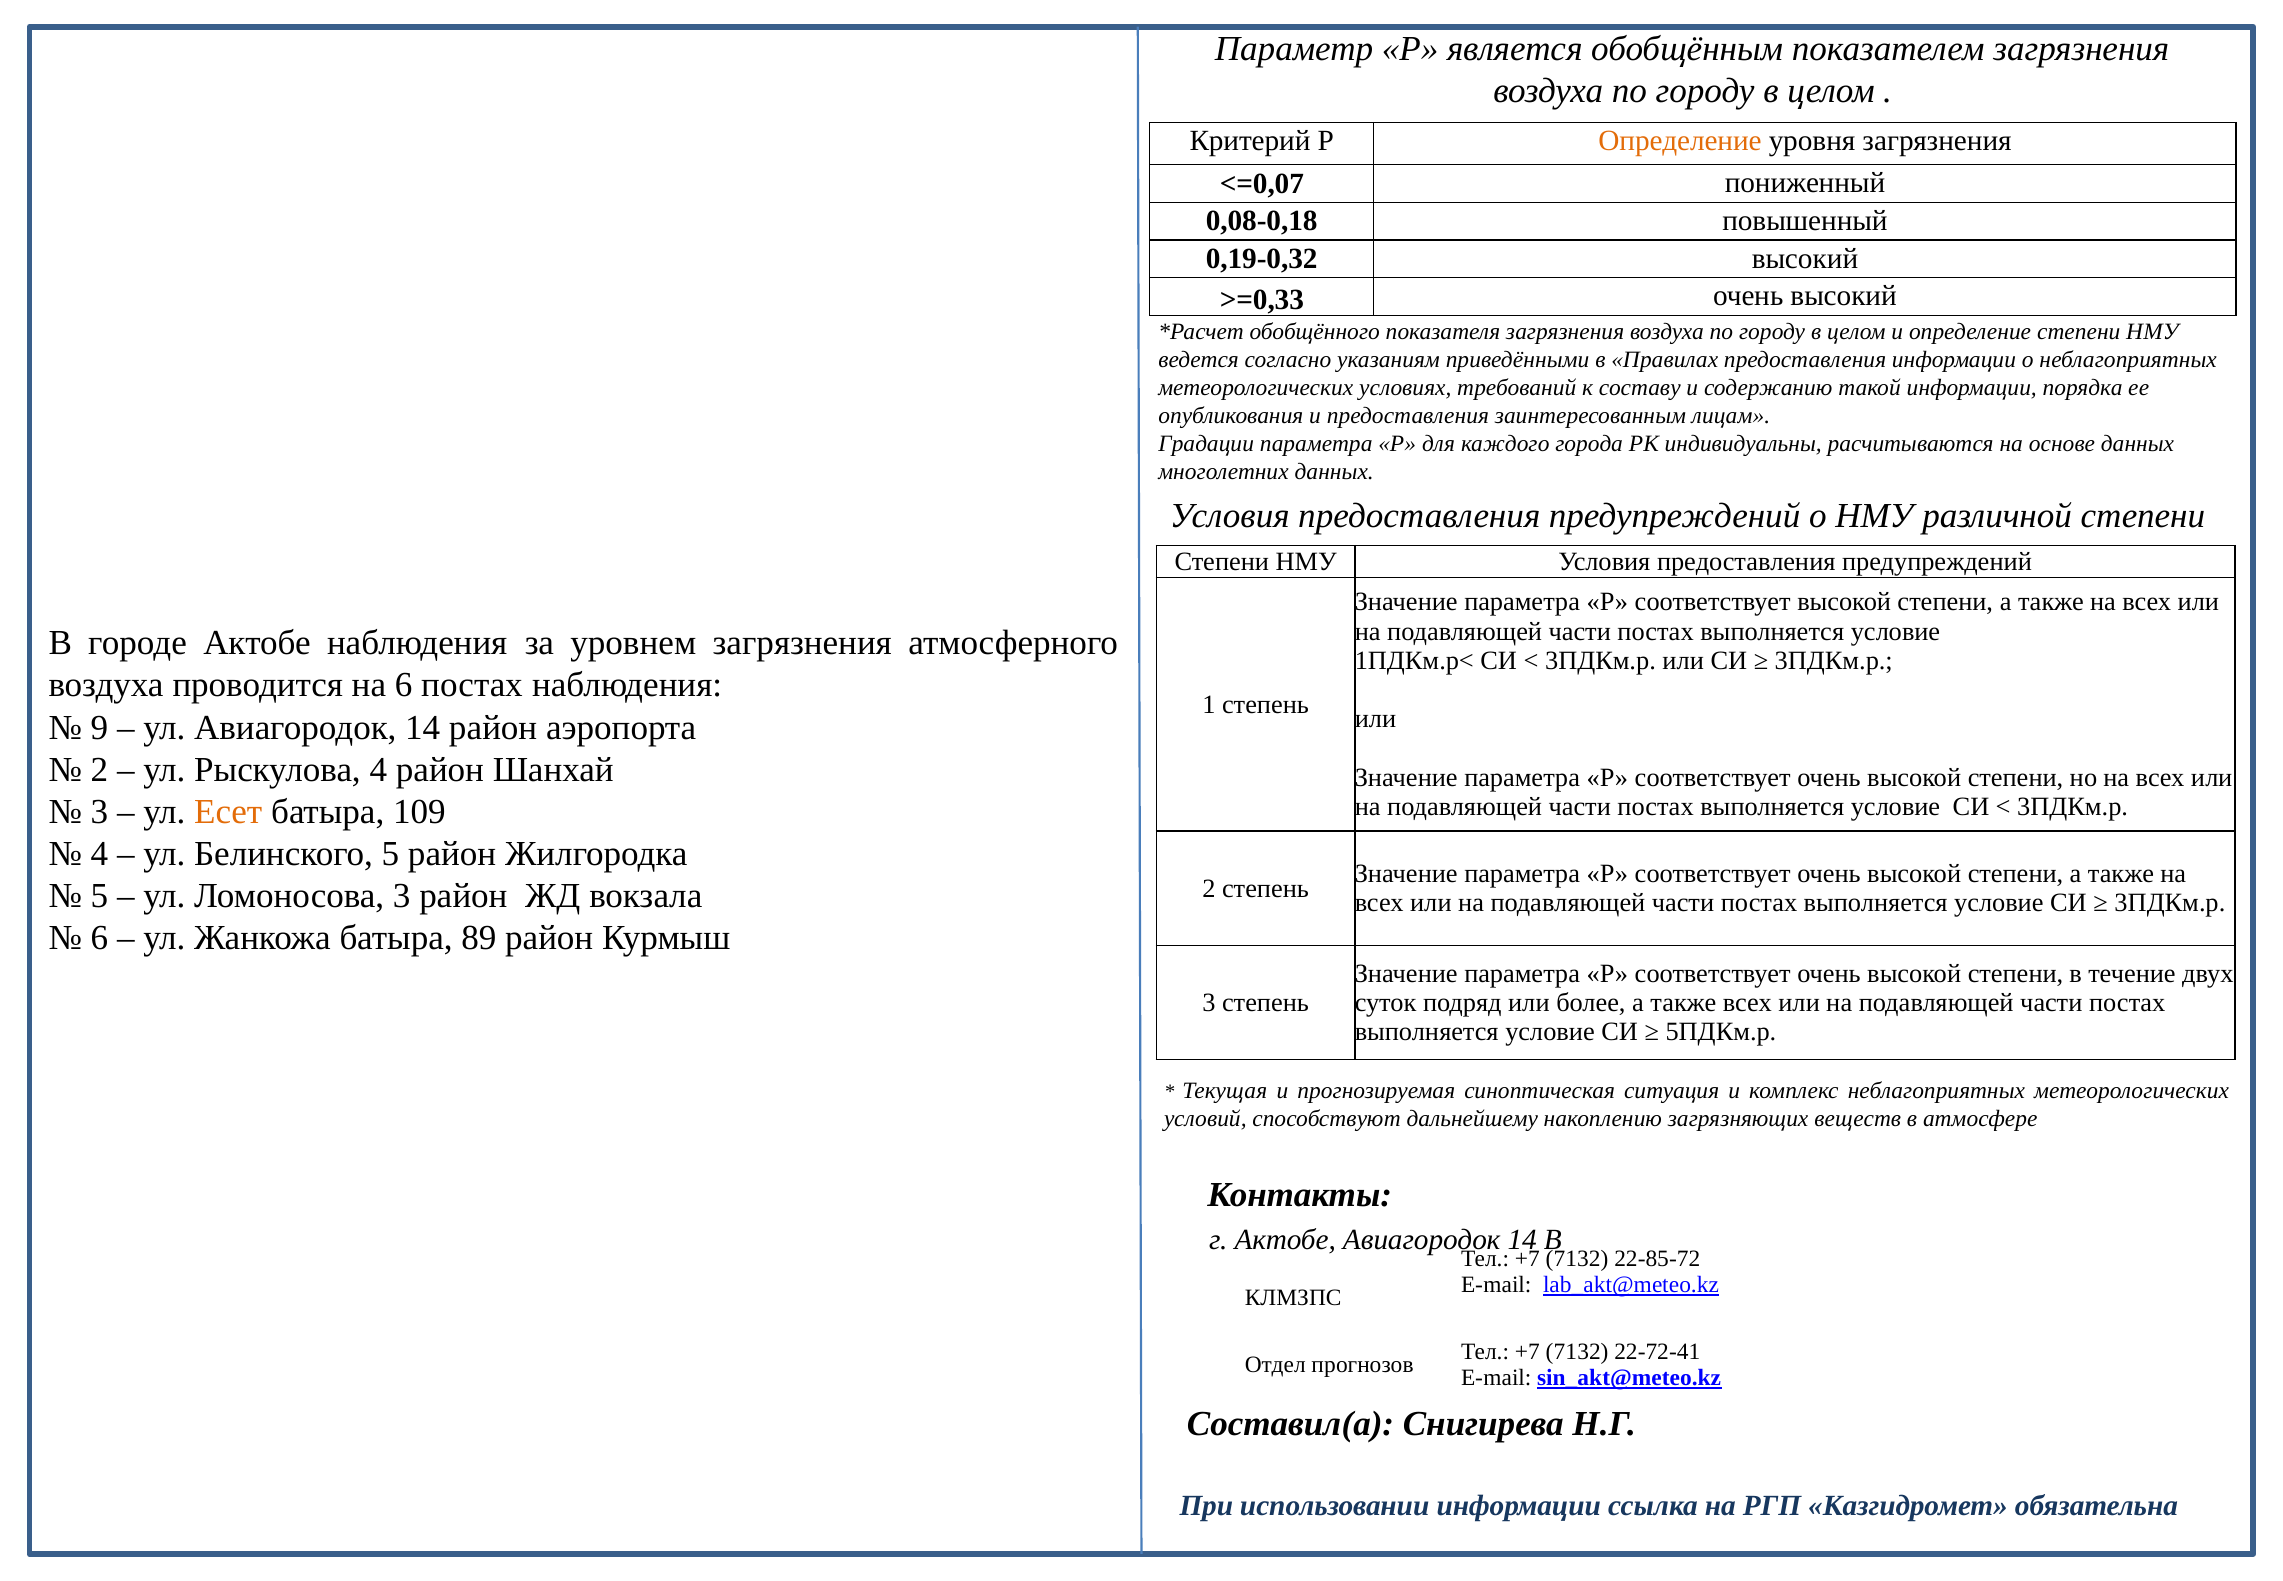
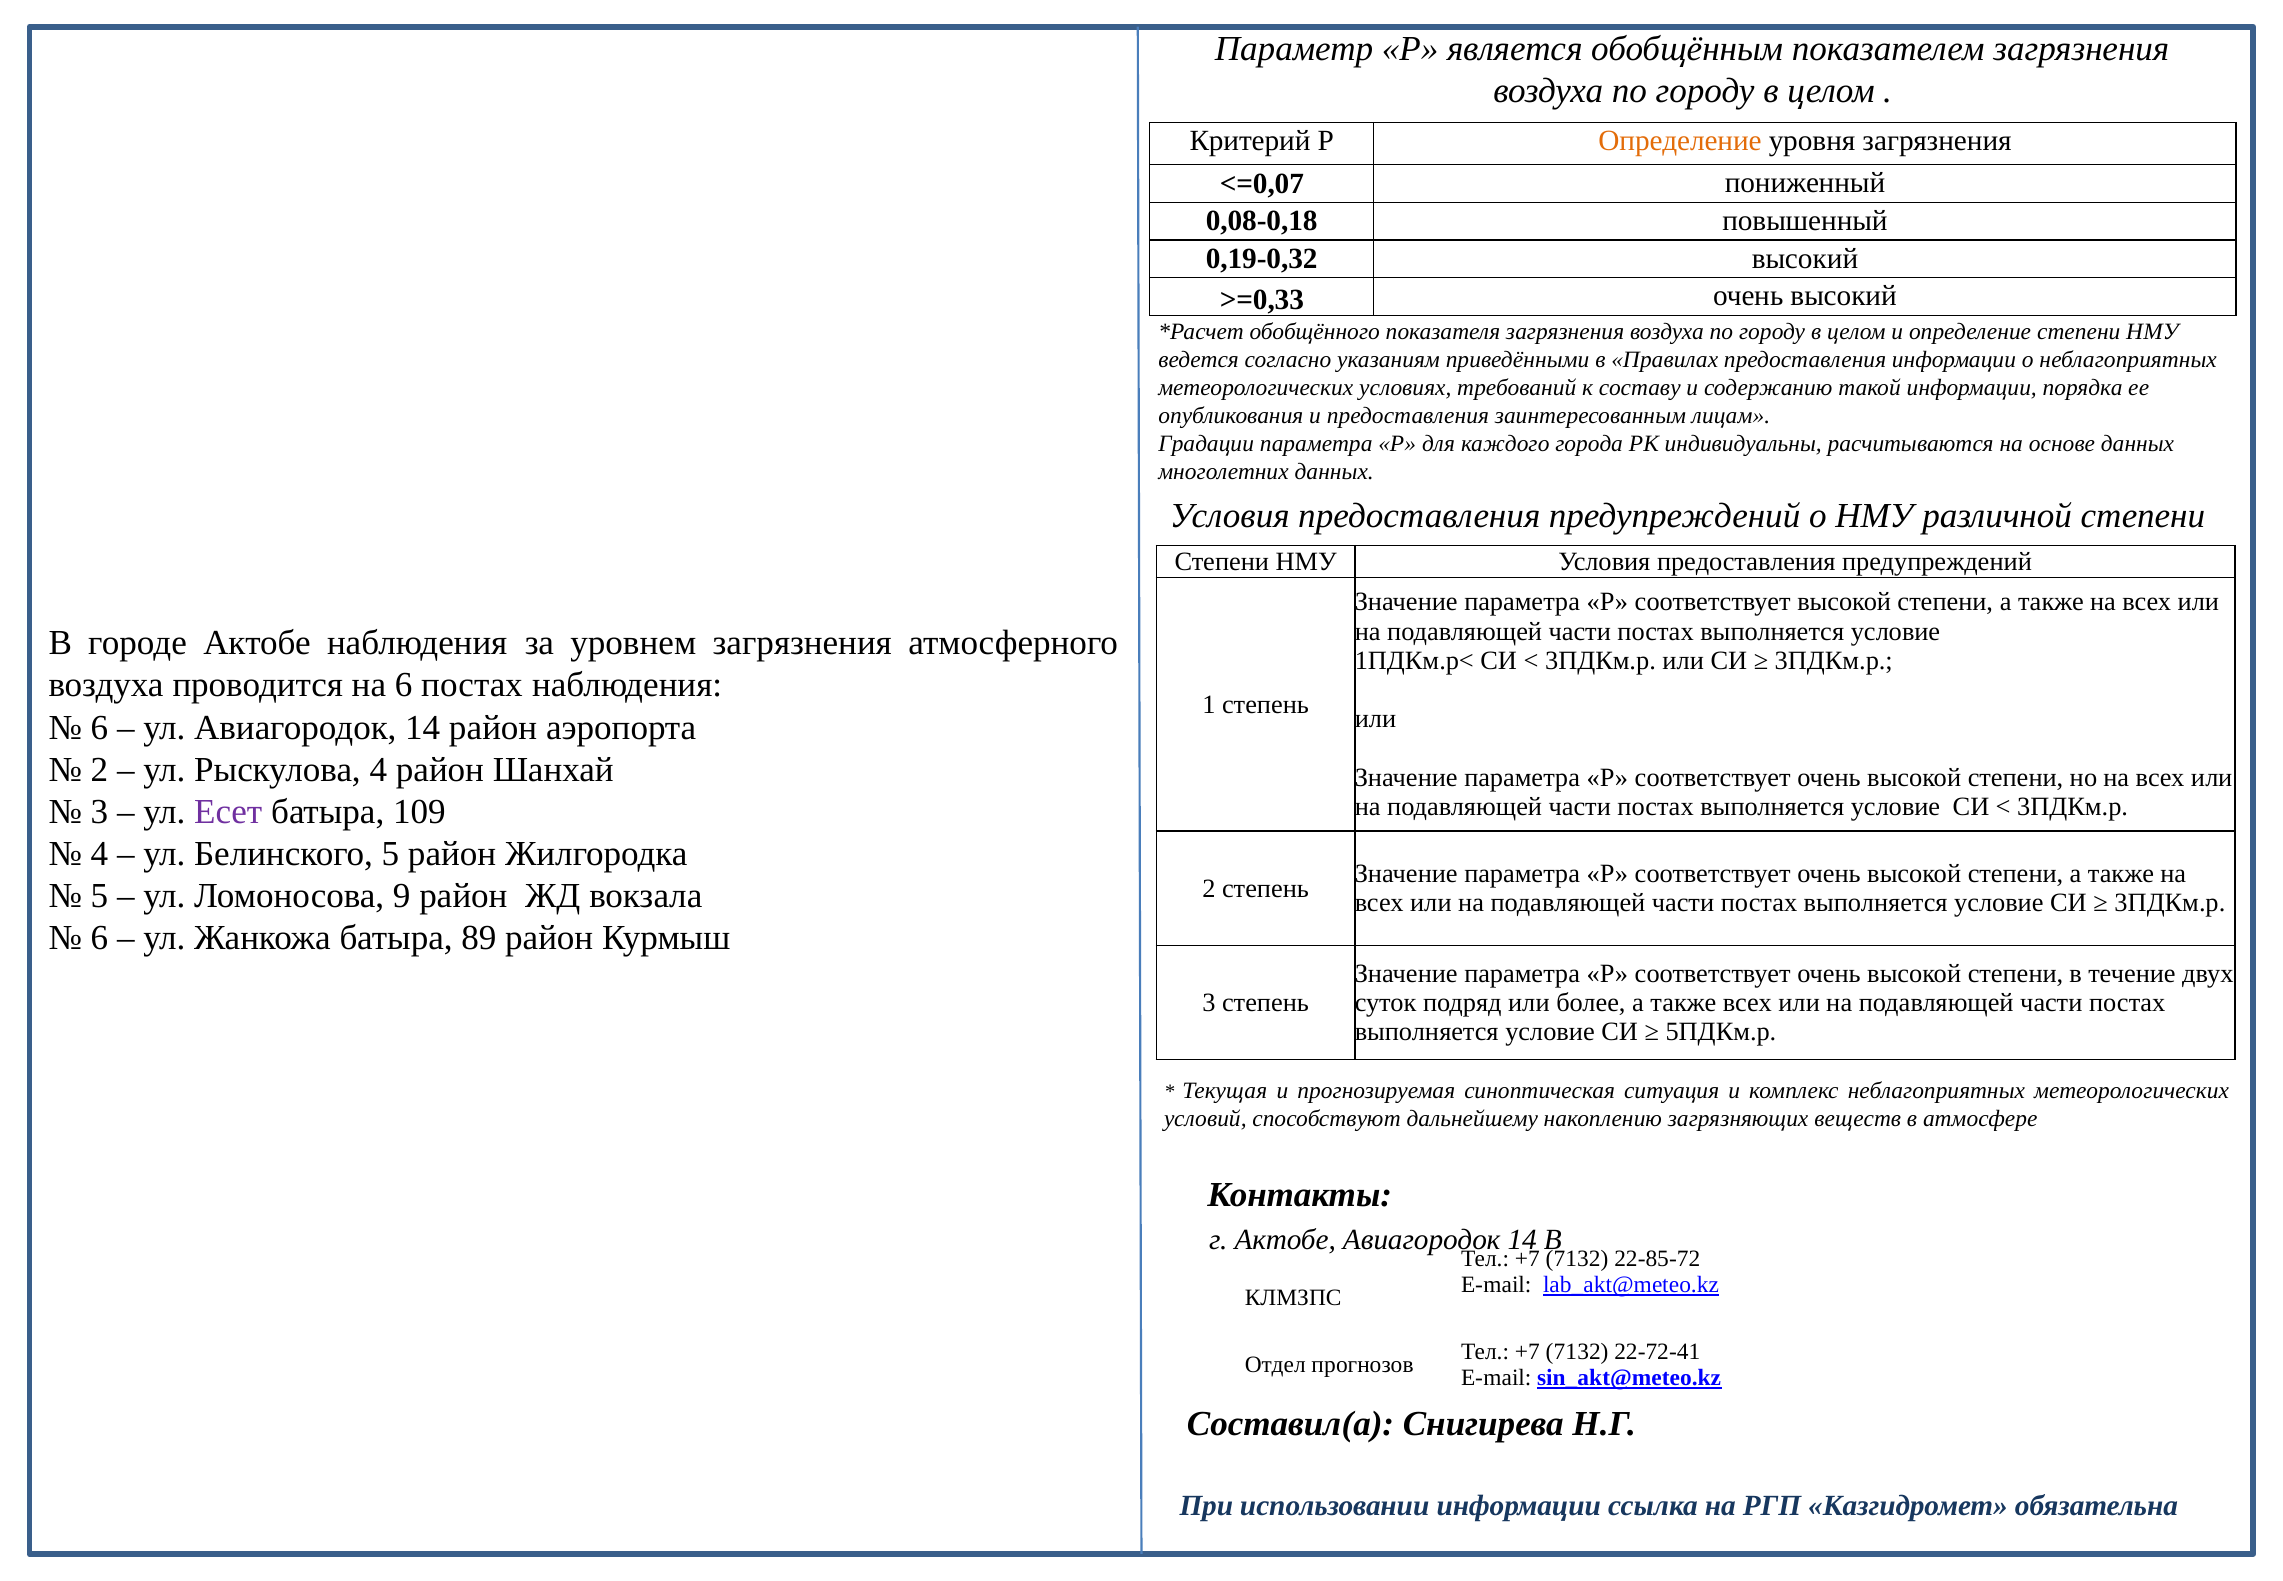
9 at (99, 727): 9 -> 6
Есет colour: orange -> purple
Ломоносова 3: 3 -> 9
